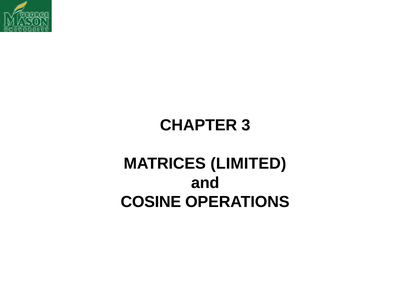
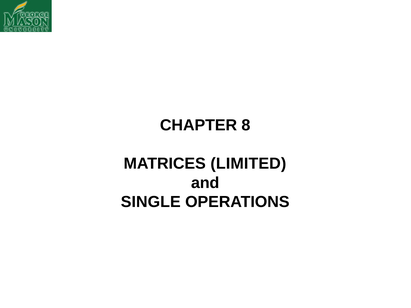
3: 3 -> 8
COSINE: COSINE -> SINGLE
